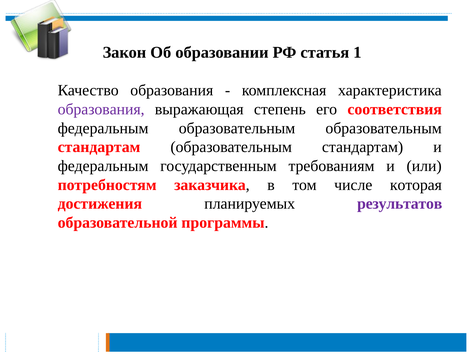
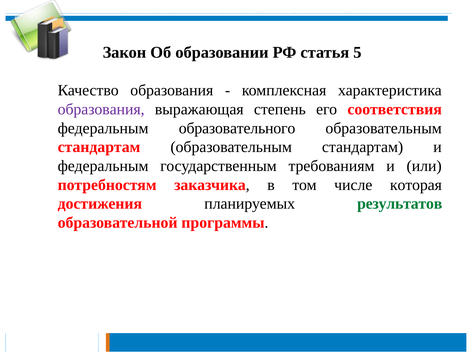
1: 1 -> 5
федеральным образовательным: образовательным -> образовательного
результатов colour: purple -> green
